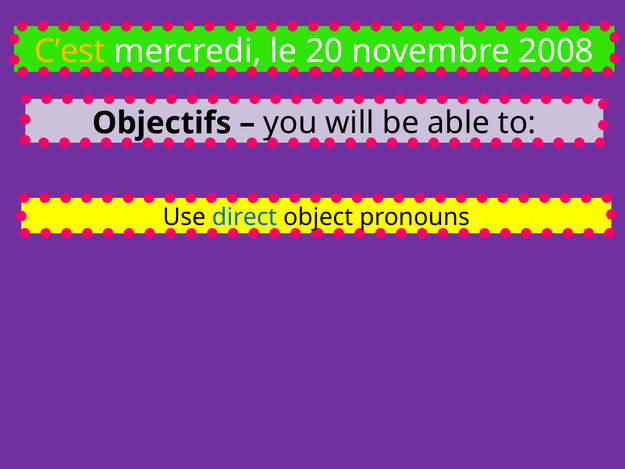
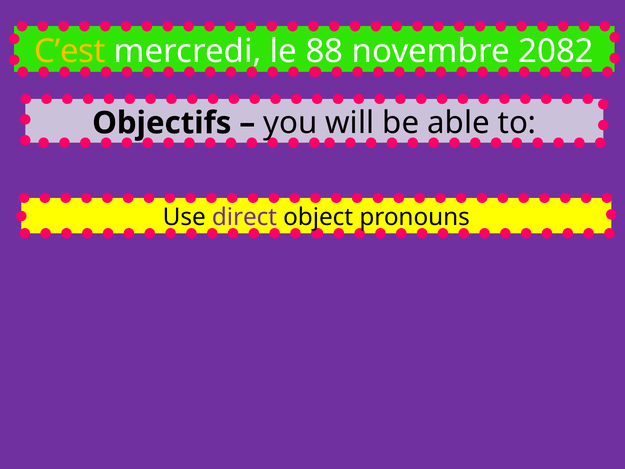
20: 20 -> 88
2008: 2008 -> 2082
direct colour: blue -> purple
